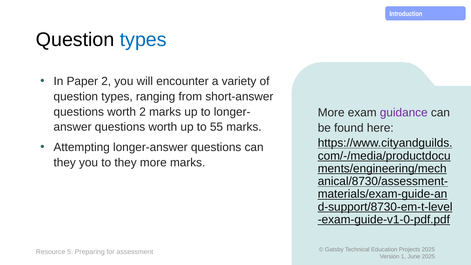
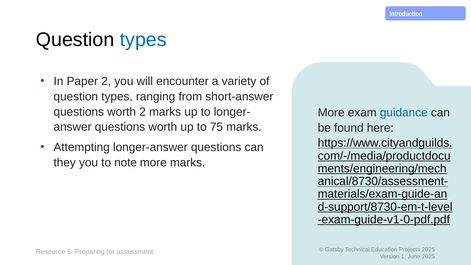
guidance colour: purple -> blue
55: 55 -> 75
to they: they -> note
